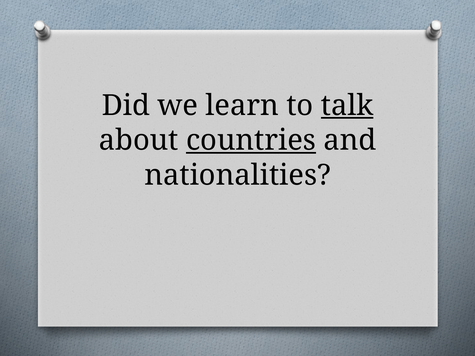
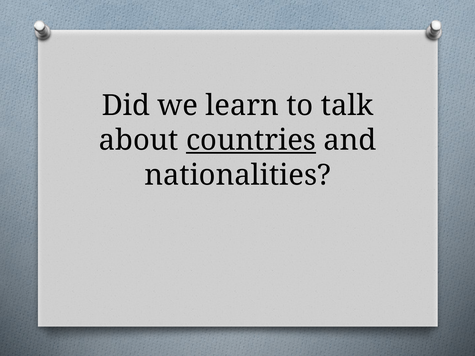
talk underline: present -> none
